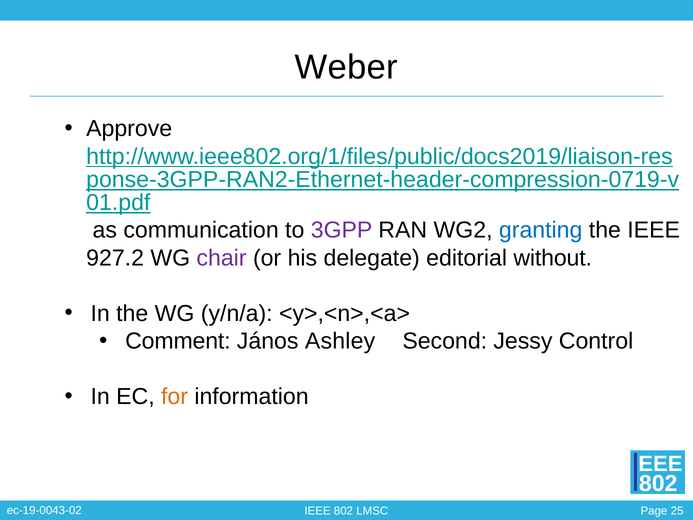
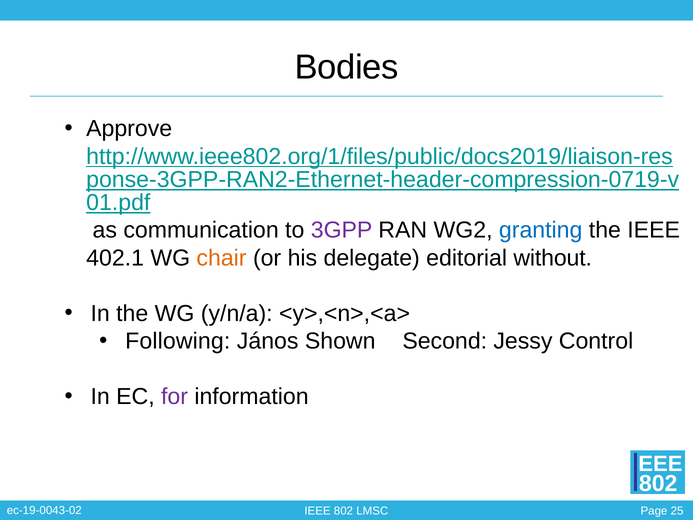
Weber: Weber -> Bodies
927.2: 927.2 -> 402.1
chair colour: purple -> orange
Comment: Comment -> Following
Ashley: Ashley -> Shown
for colour: orange -> purple
